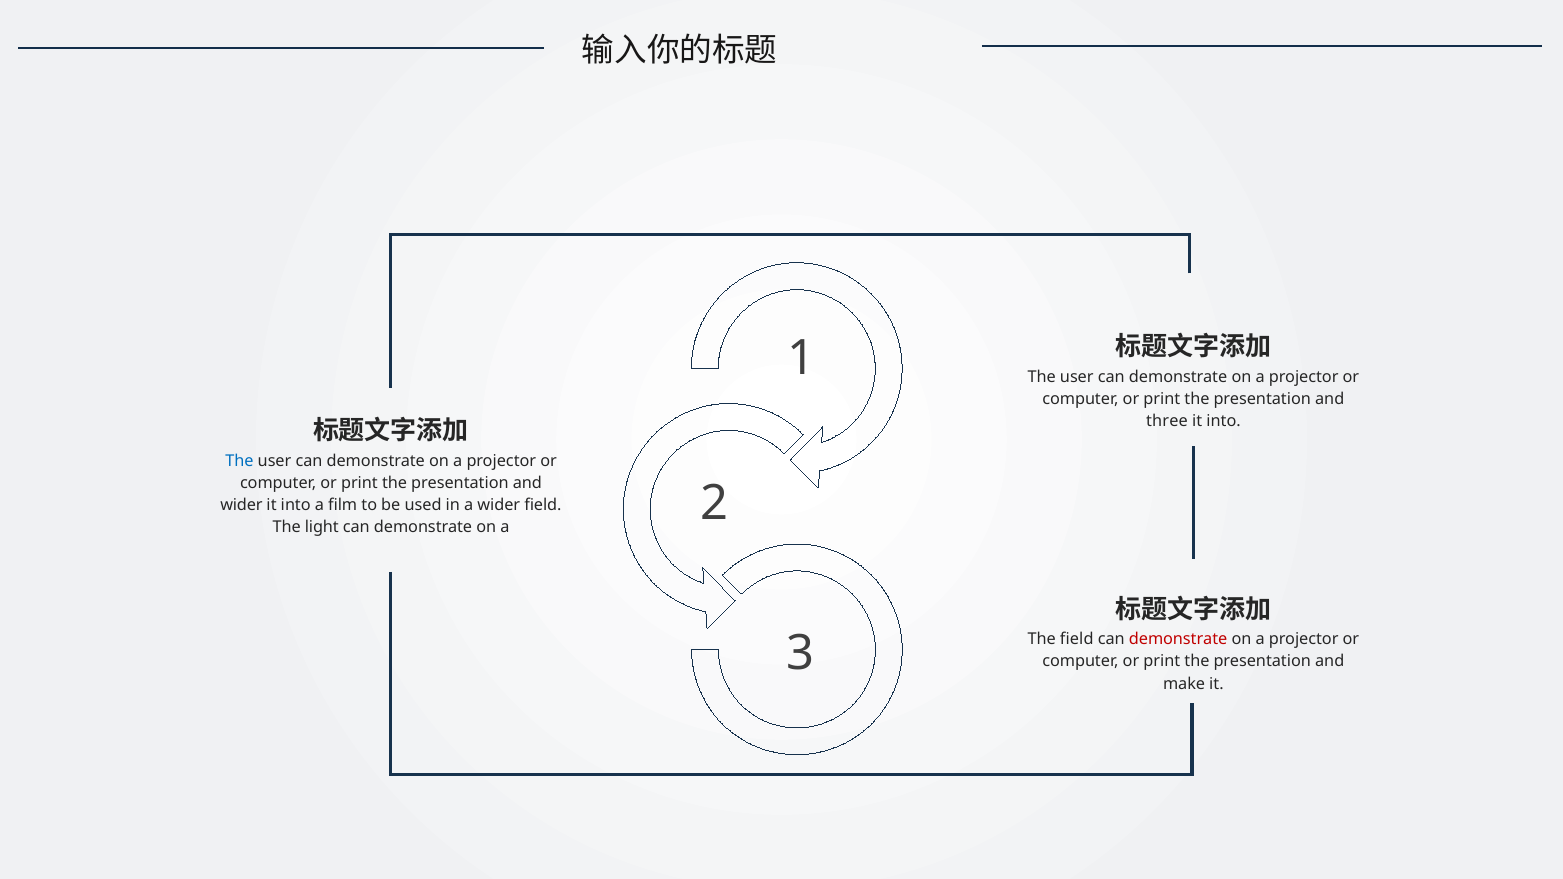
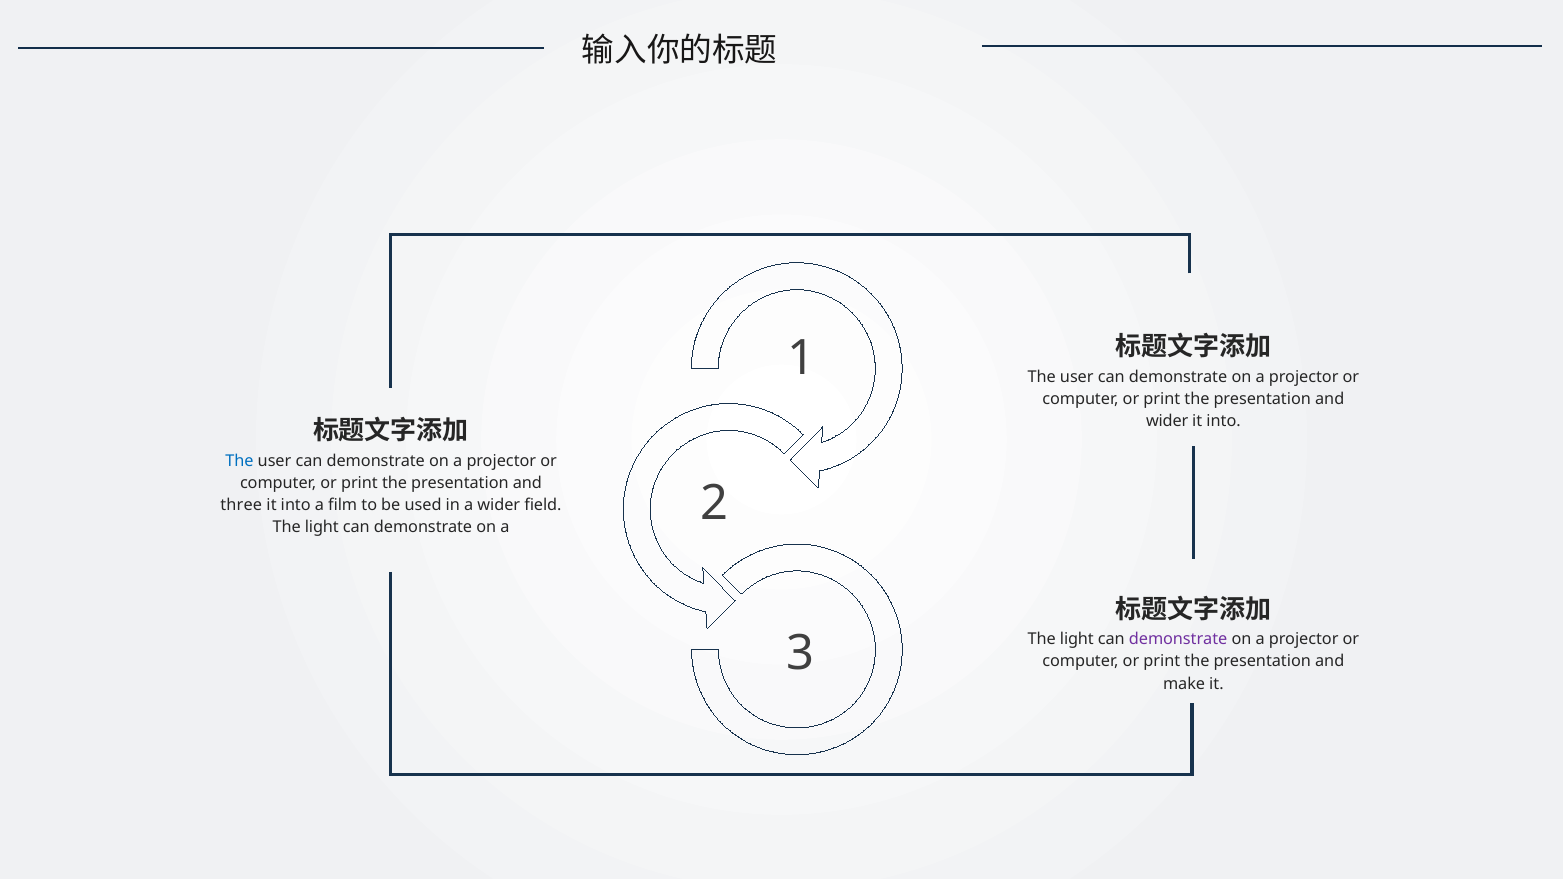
three at (1167, 421): three -> wider
wider at (241, 505): wider -> three
field at (1077, 639): field -> light
demonstrate at (1178, 639) colour: red -> purple
